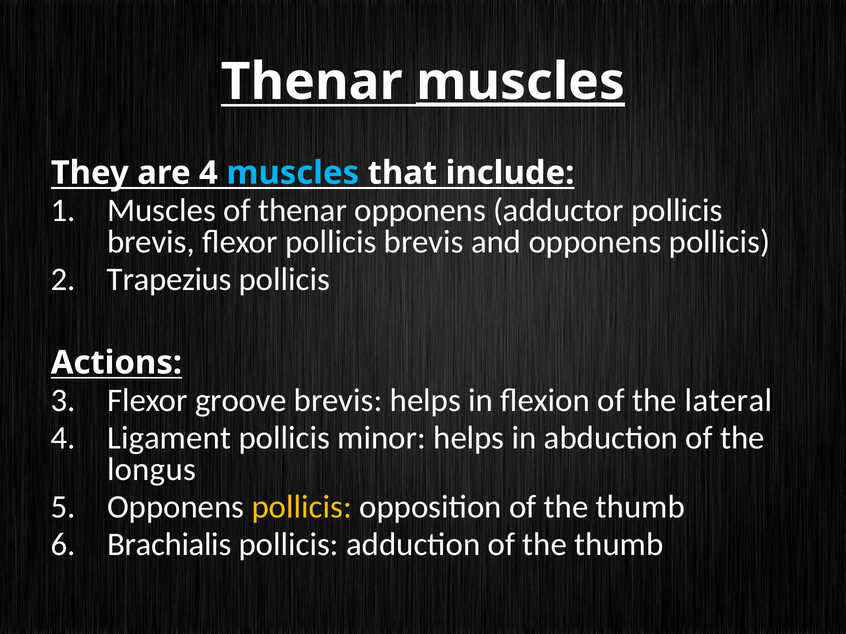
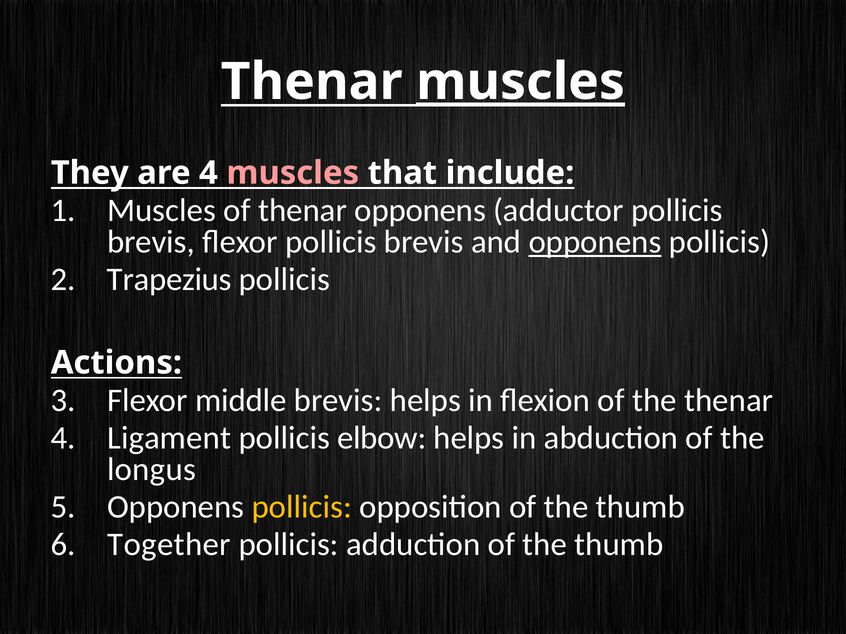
muscles at (293, 173) colour: light blue -> pink
opponens at (595, 242) underline: none -> present
groove: groove -> middle
the lateral: lateral -> thenar
minor: minor -> elbow
Brachialis: Brachialis -> Together
